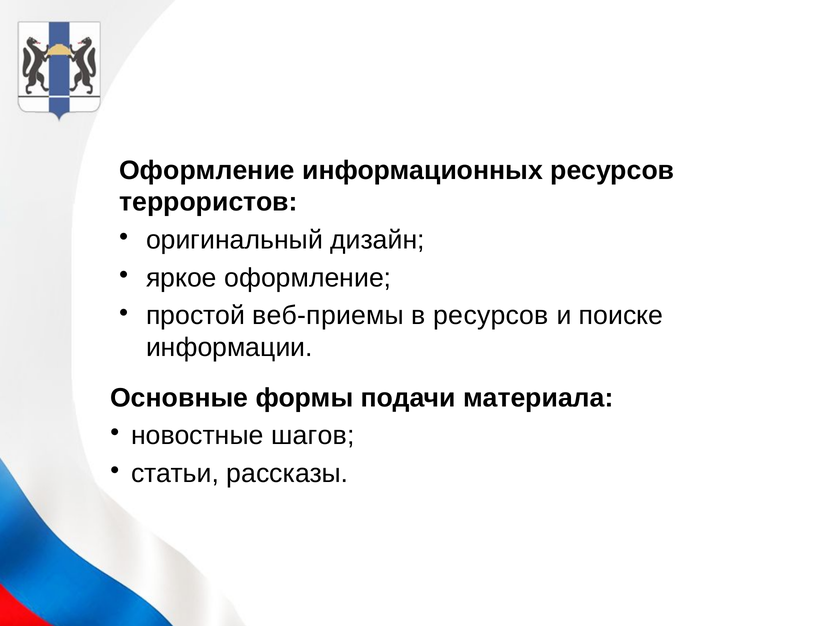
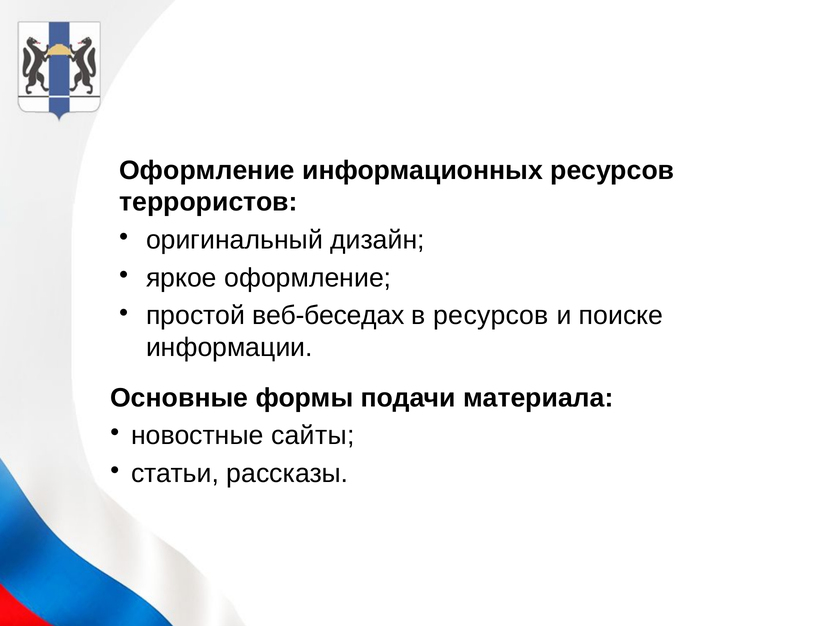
веб-приемы: веб-приемы -> веб-беседах
шагов: шагов -> сайты
